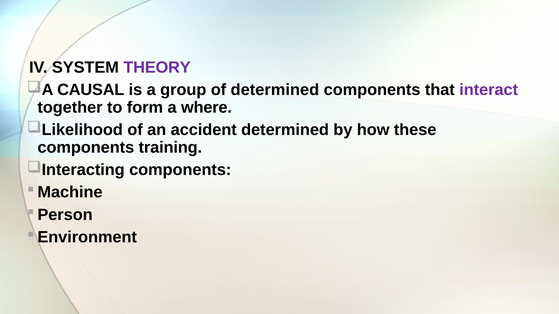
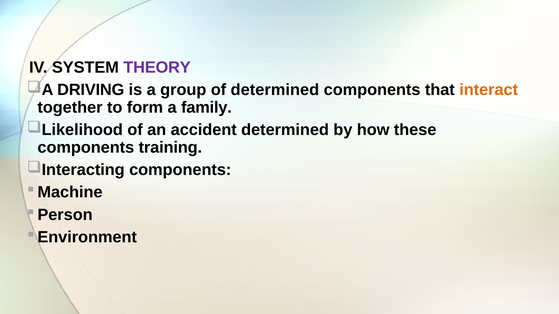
CAUSAL: CAUSAL -> DRIVING
interact colour: purple -> orange
where: where -> family
